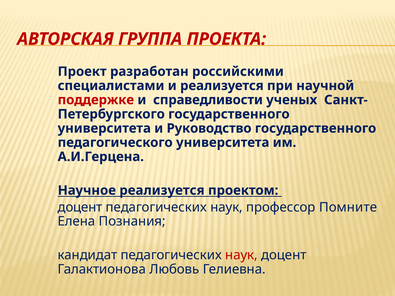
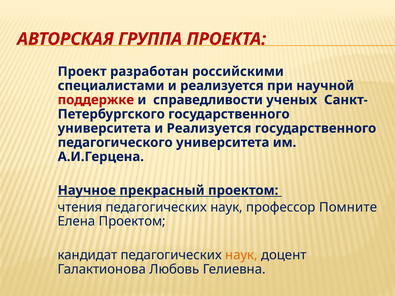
университета и Руководство: Руководство -> Реализуется
Научное реализуется: реализуется -> прекрасный
доцент at (80, 207): доцент -> чтения
Елена Познания: Познания -> Проектом
наук at (241, 255) colour: red -> orange
